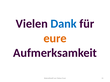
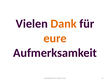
Dank colour: blue -> orange
